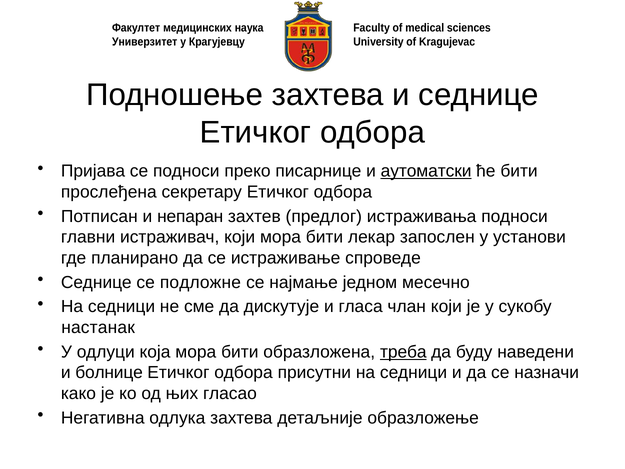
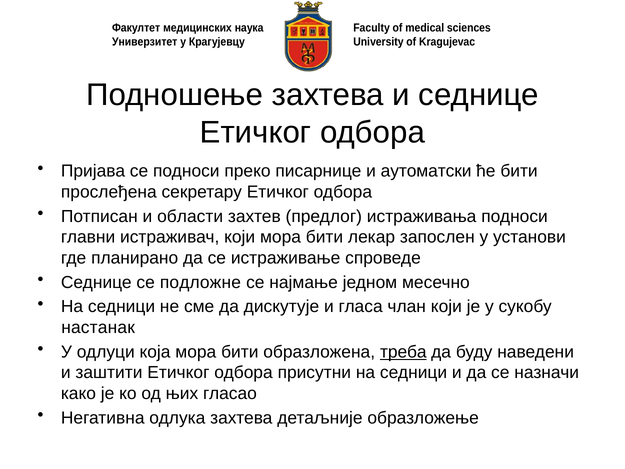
аутоматски underline: present -> none
непаран: непаран -> области
болнице: болнице -> заштити
